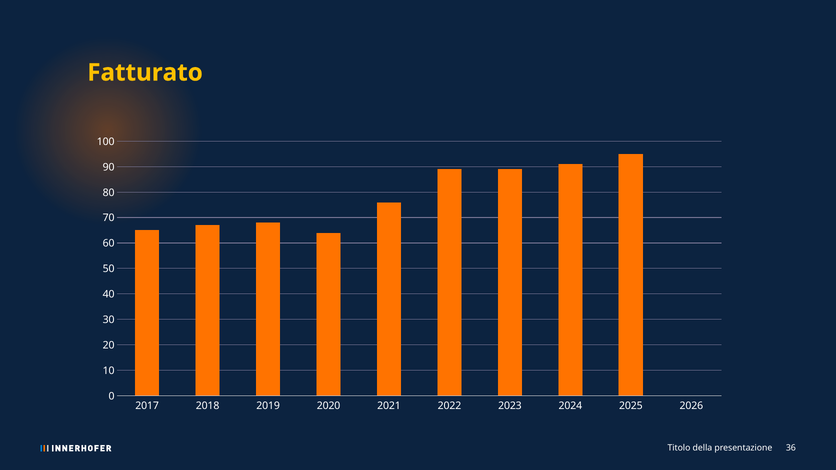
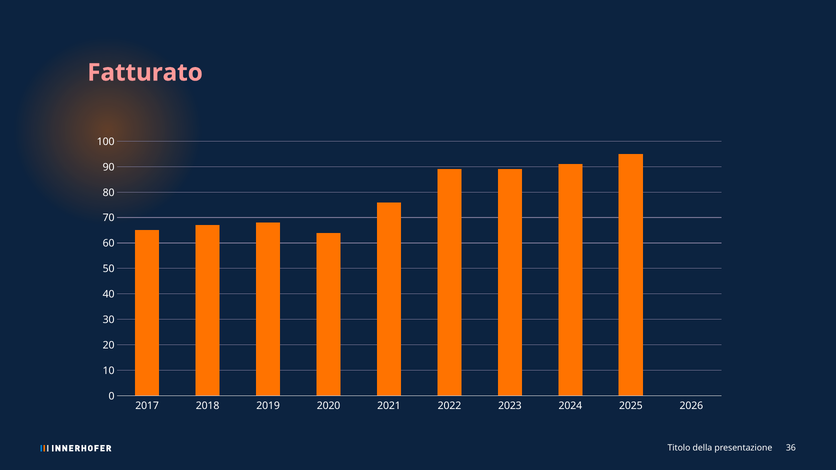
Fatturato colour: yellow -> pink
